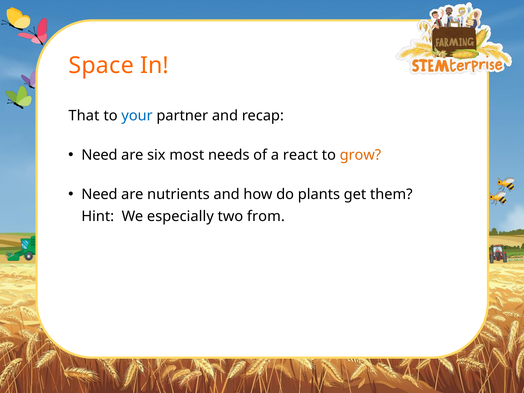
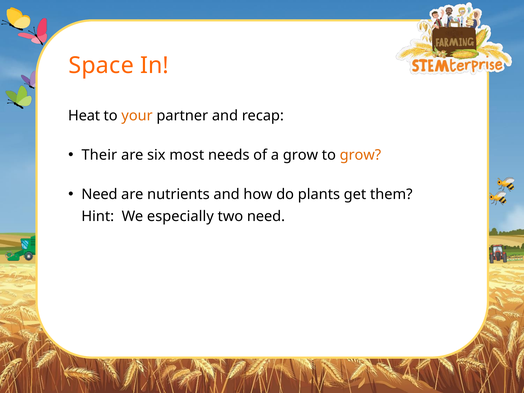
That: That -> Heat
your colour: blue -> orange
Need at (99, 155): Need -> Their
a react: react -> grow
two from: from -> need
